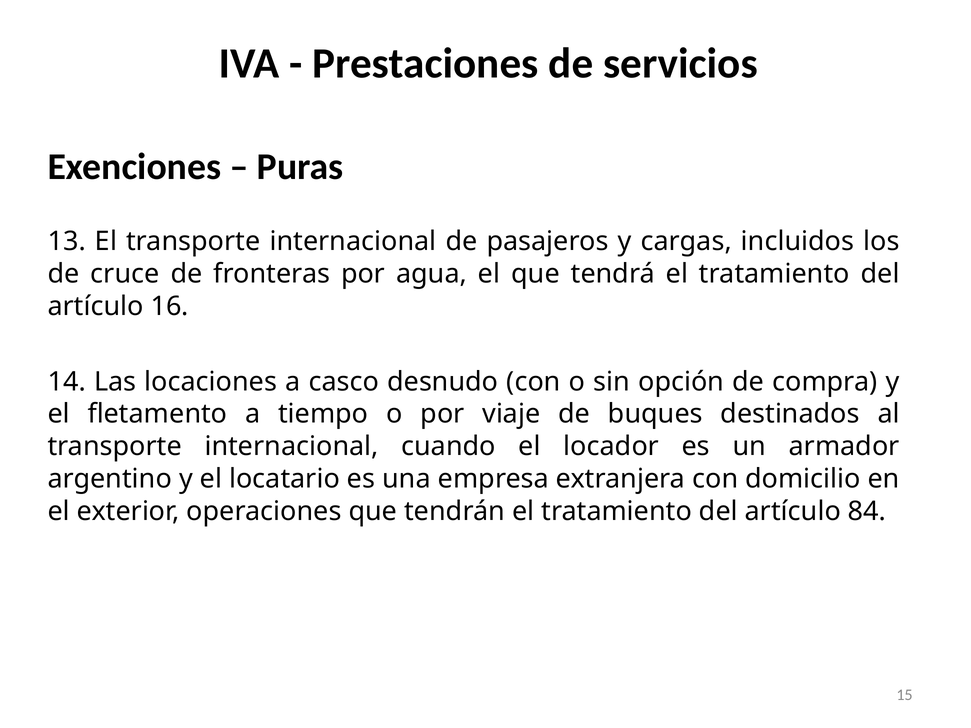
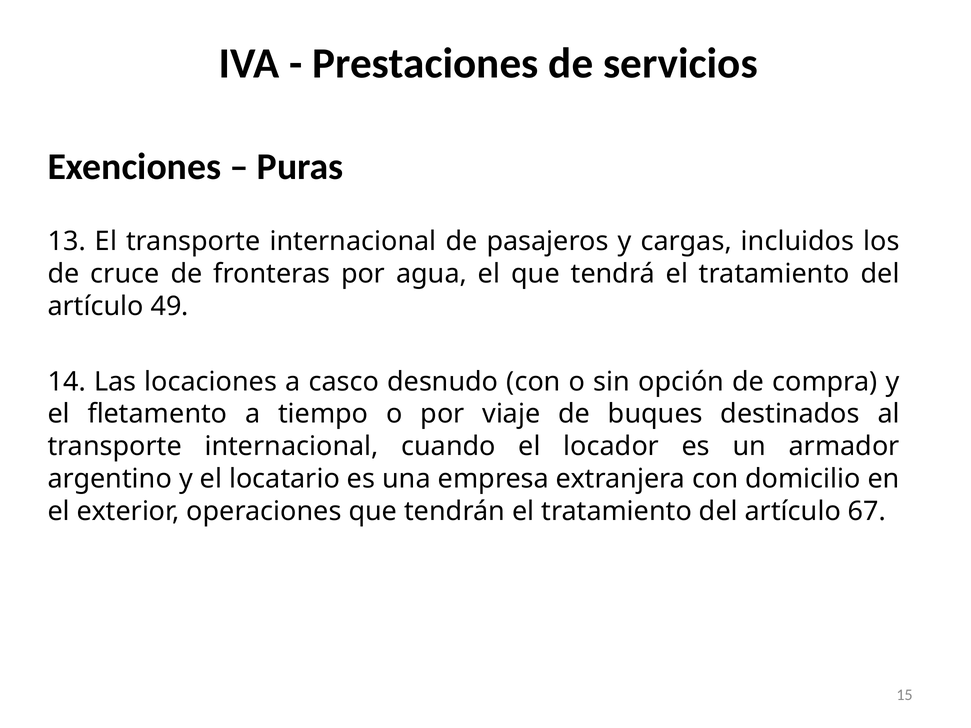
16: 16 -> 49
84: 84 -> 67
